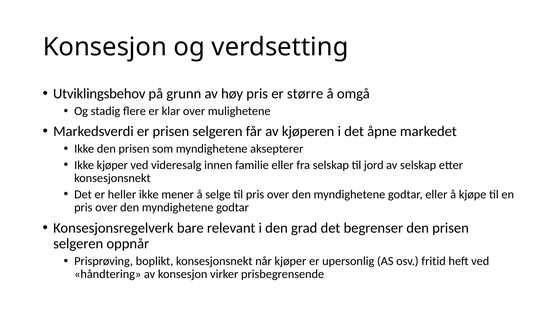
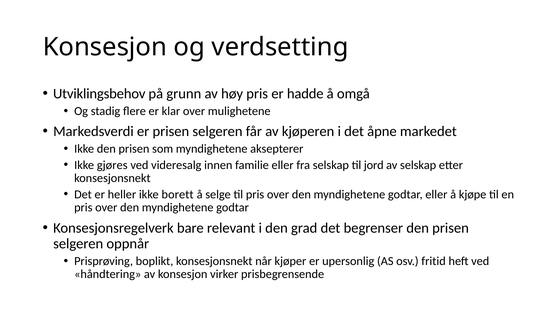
større: større -> hadde
Ikke kjøper: kjøper -> gjøres
mener: mener -> borett
